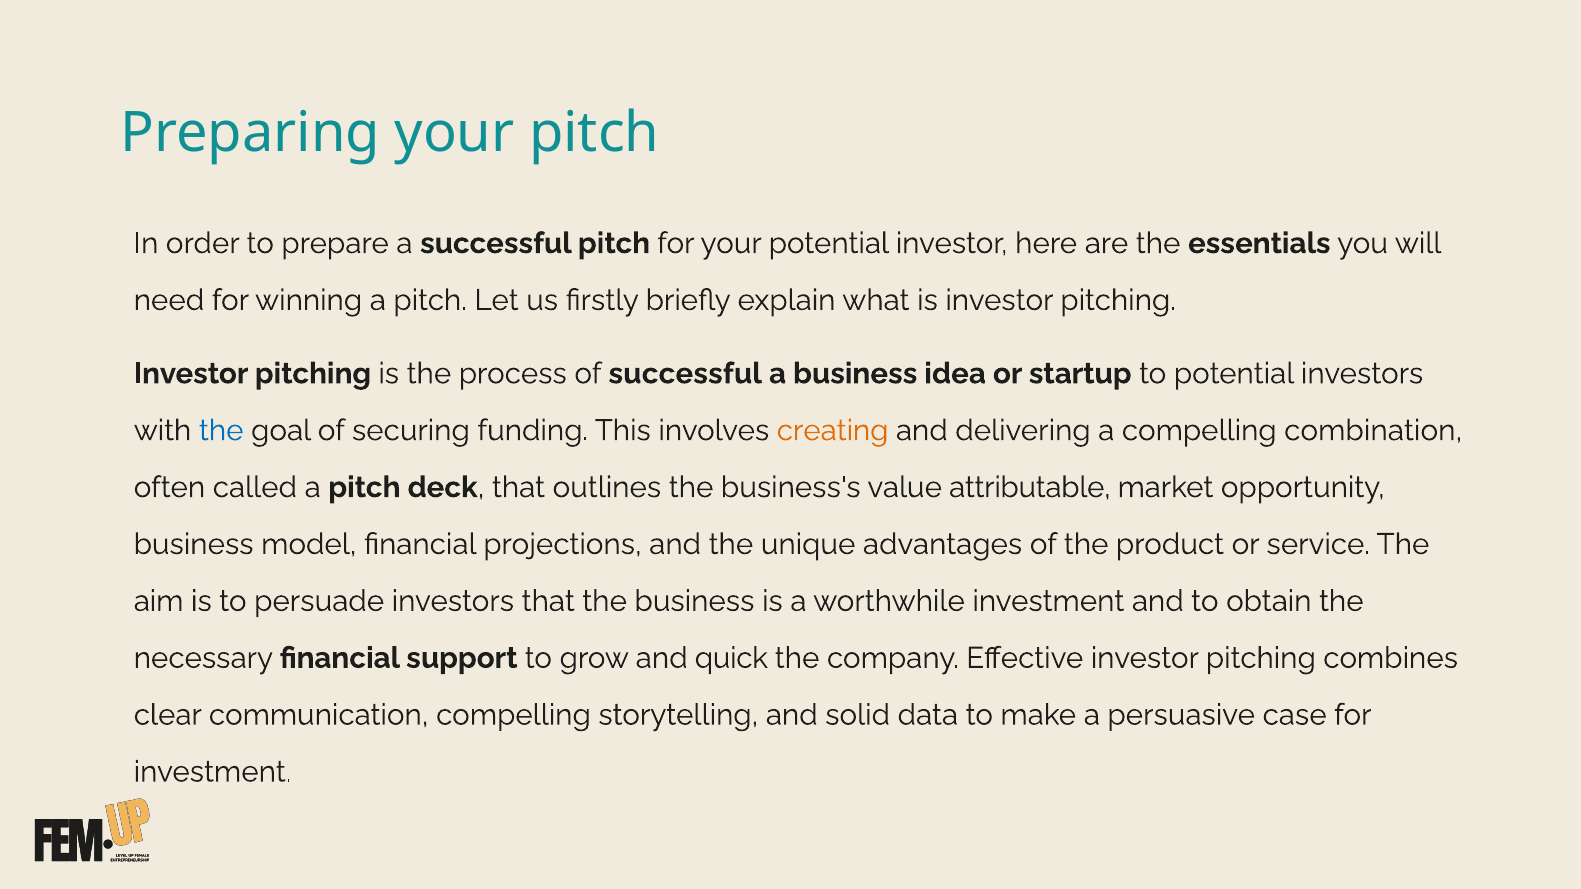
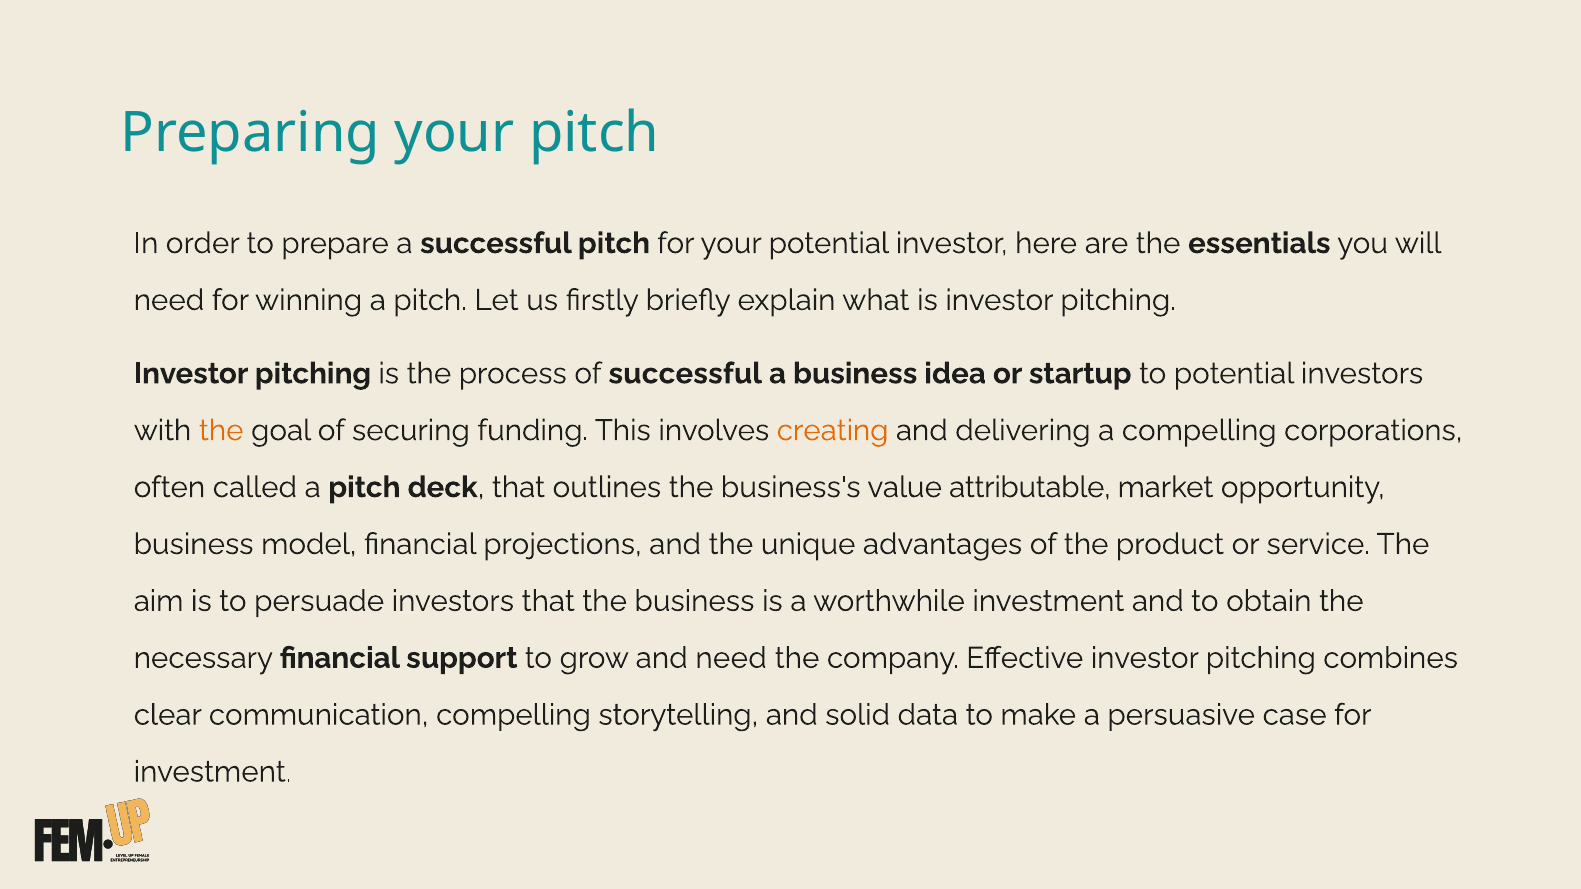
the at (221, 431) colour: blue -> orange
combination: combination -> corporations
and quick: quick -> need
